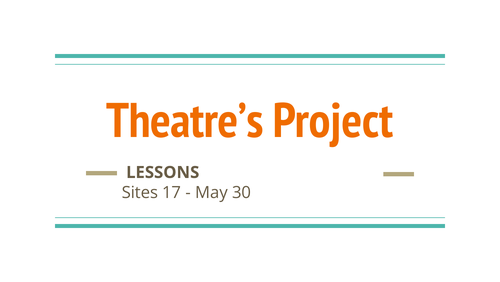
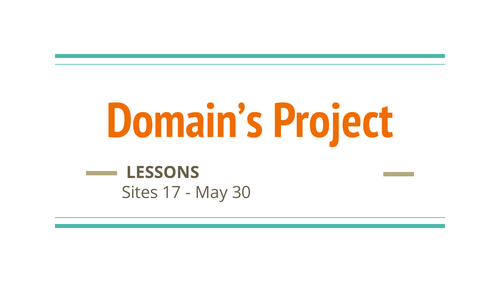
Theatre’s: Theatre’s -> Domain’s
